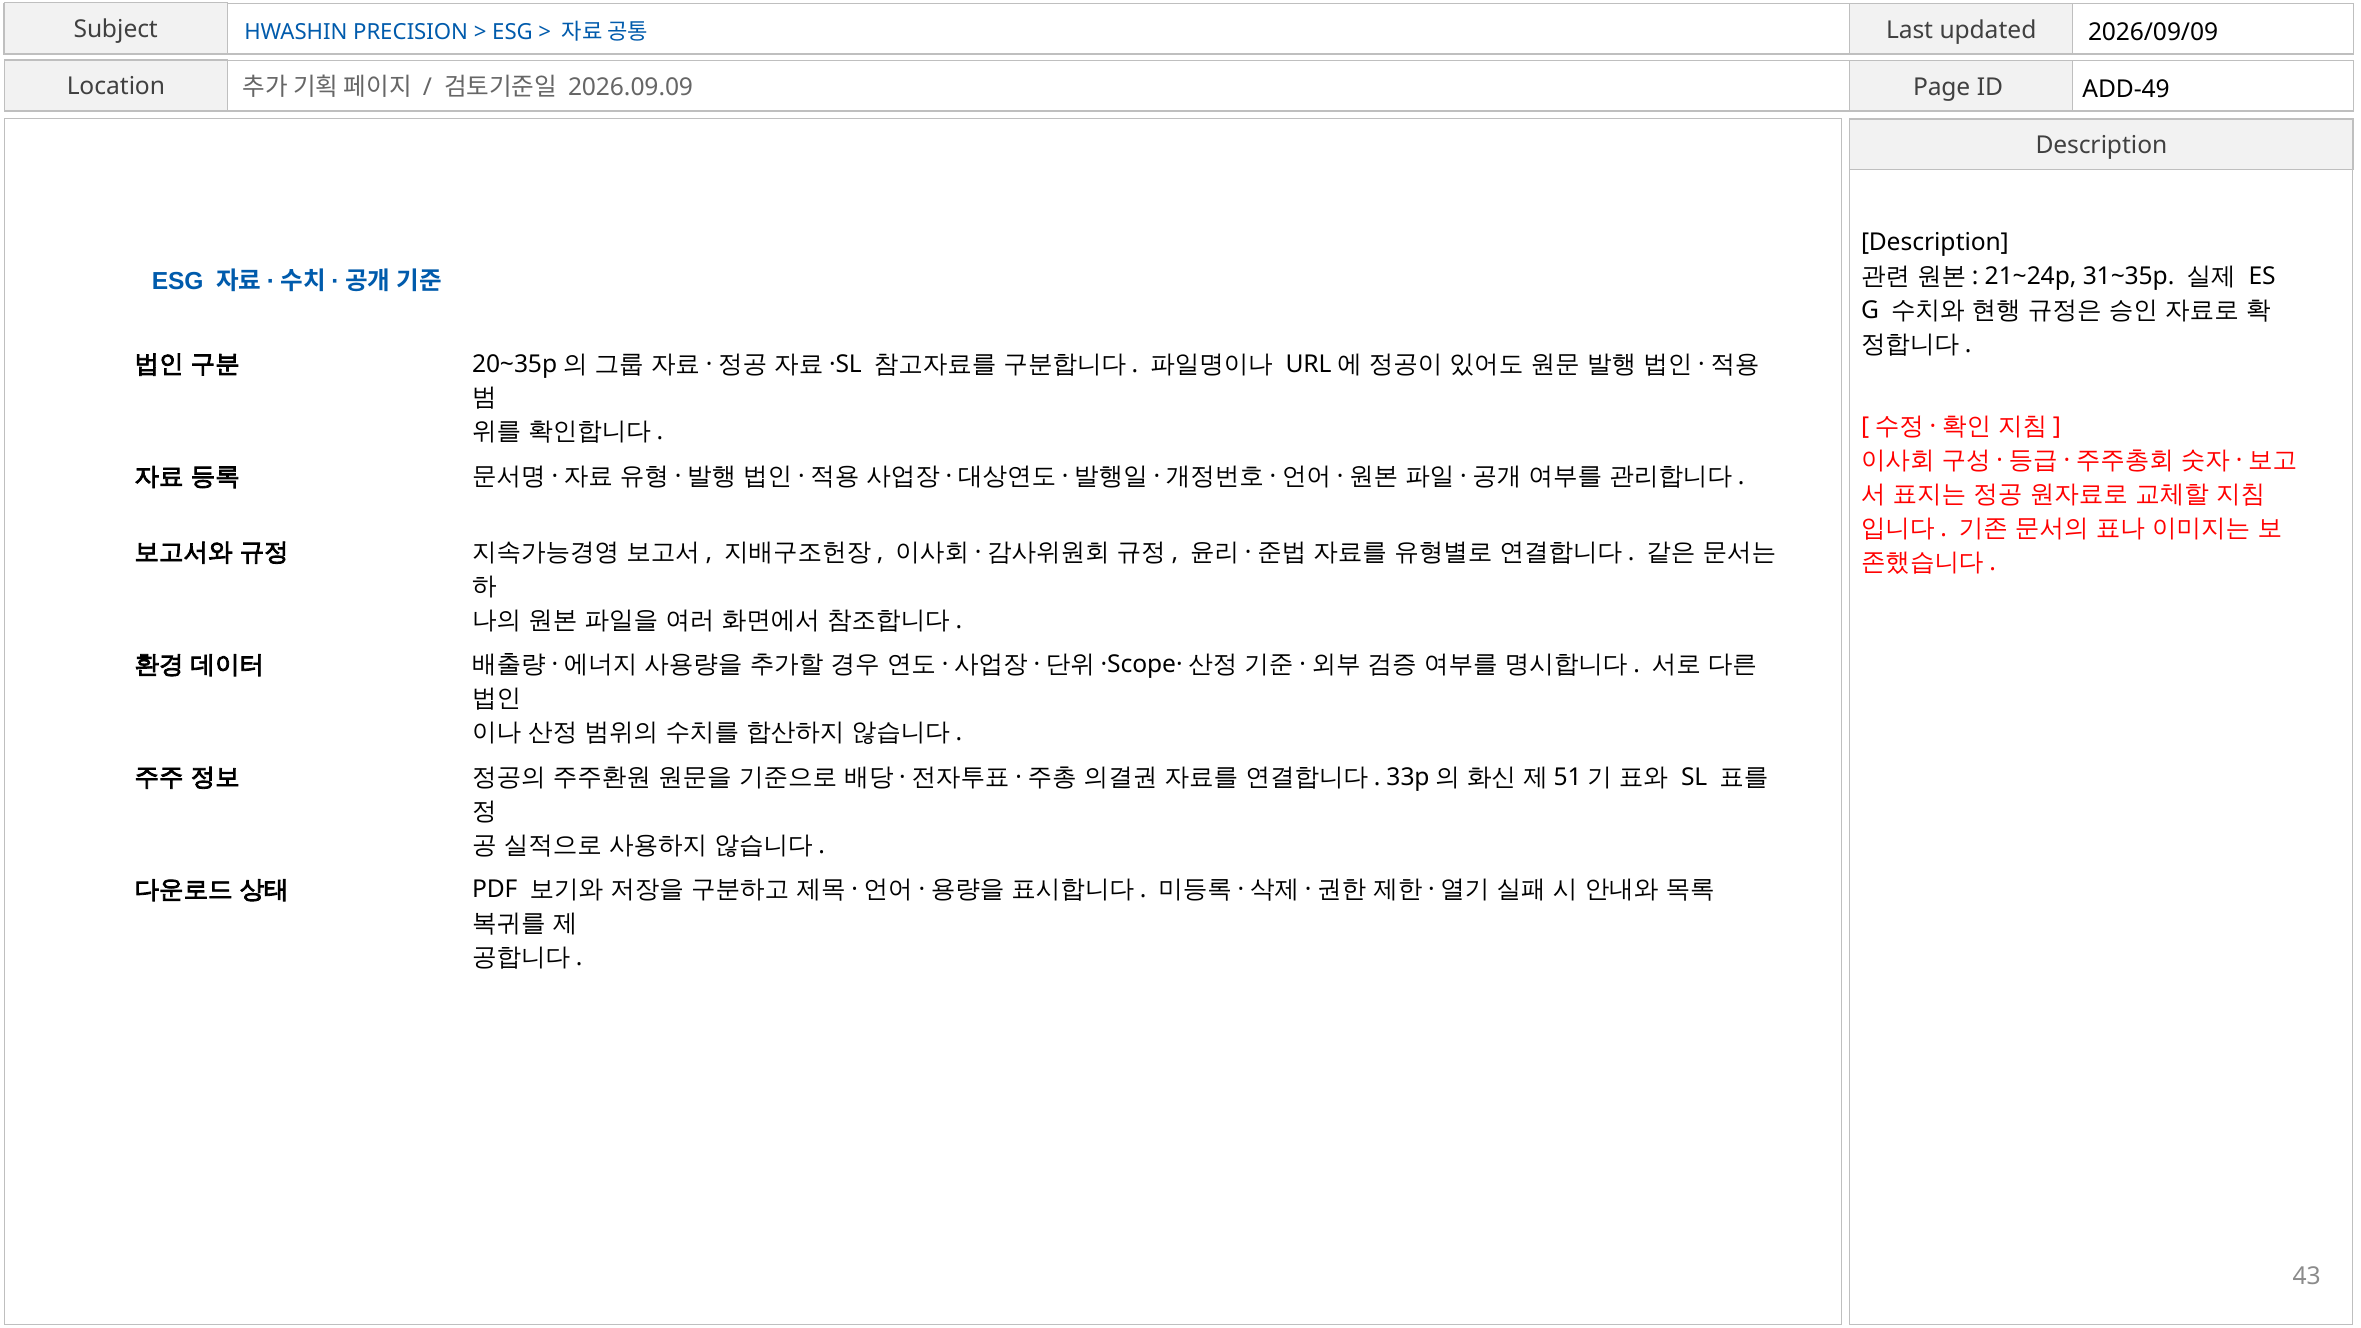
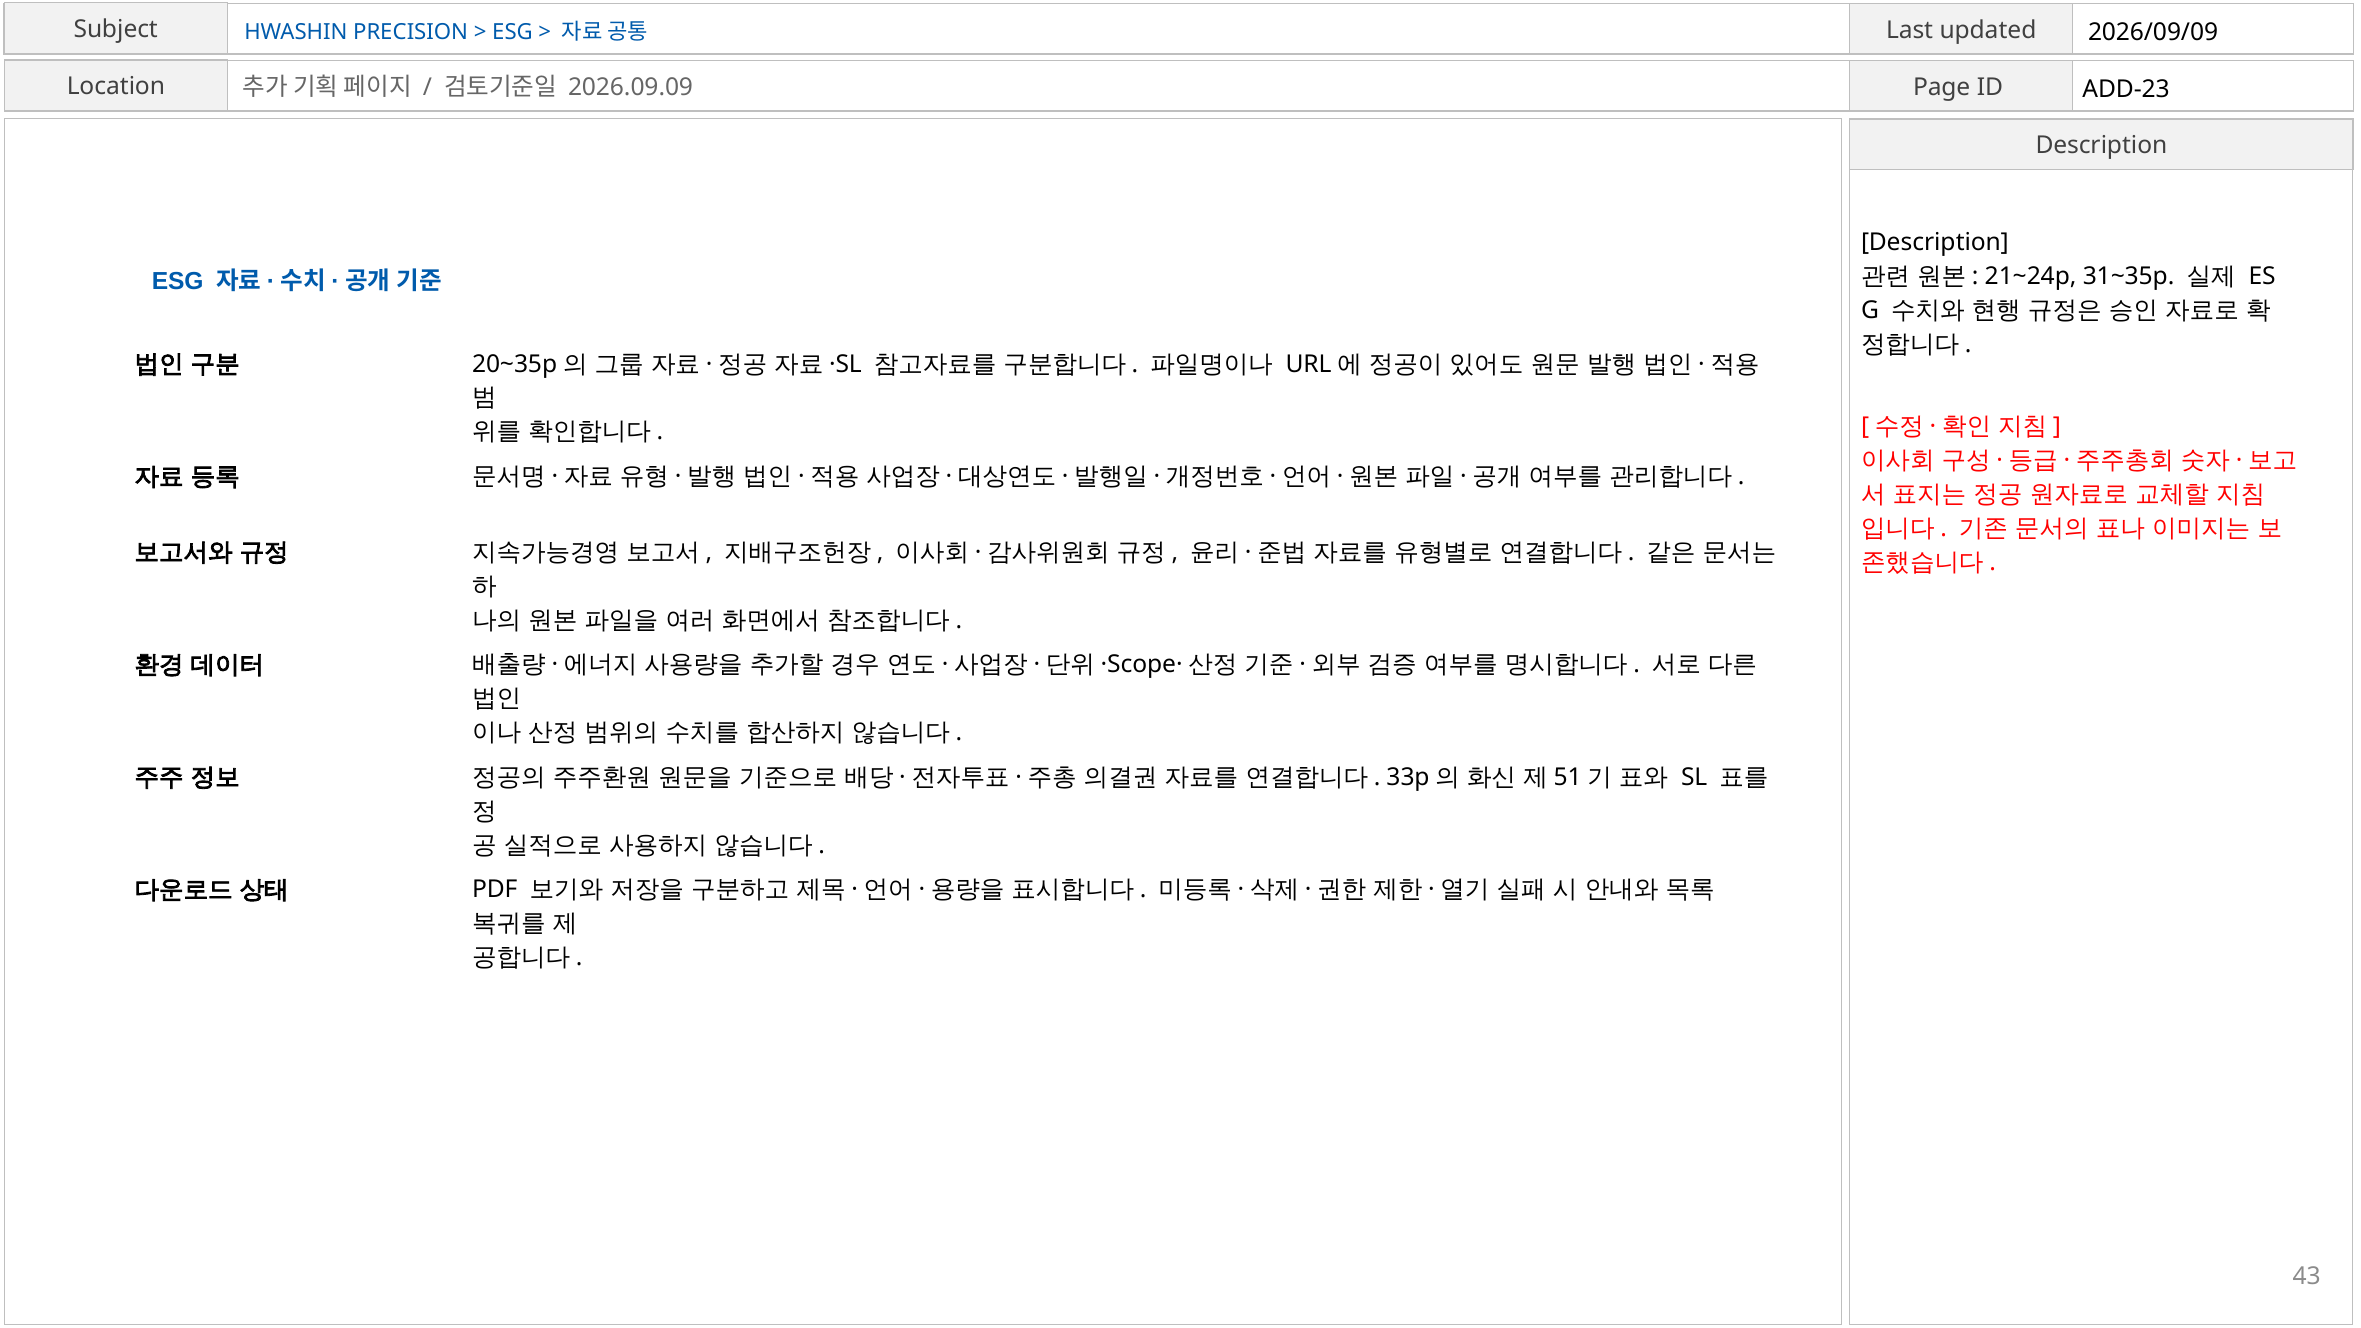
ADD-49: ADD-49 -> ADD-23
